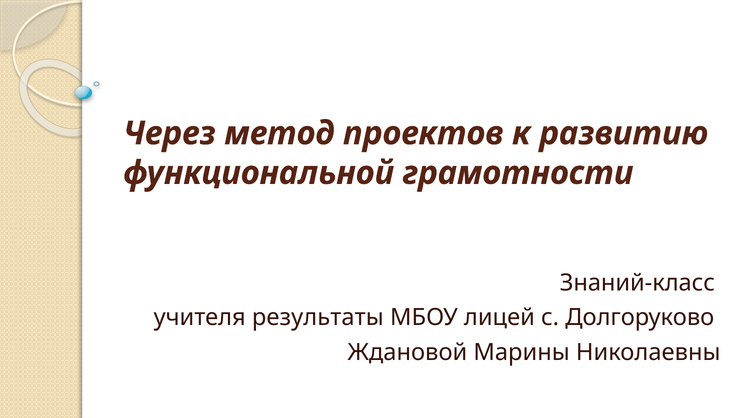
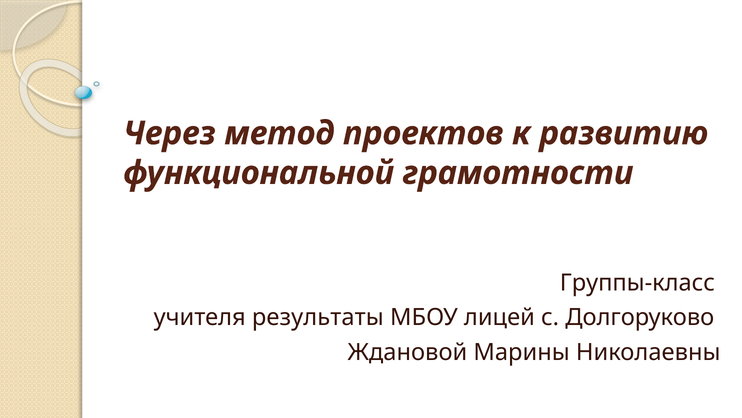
Знаний-класс: Знаний-класс -> Группы-класс
